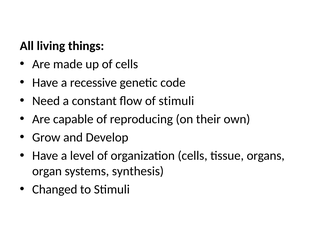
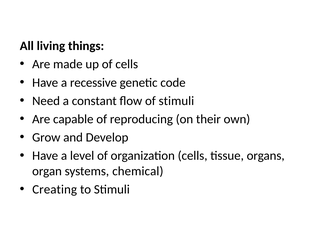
synthesis: synthesis -> chemical
Changed: Changed -> Creating
